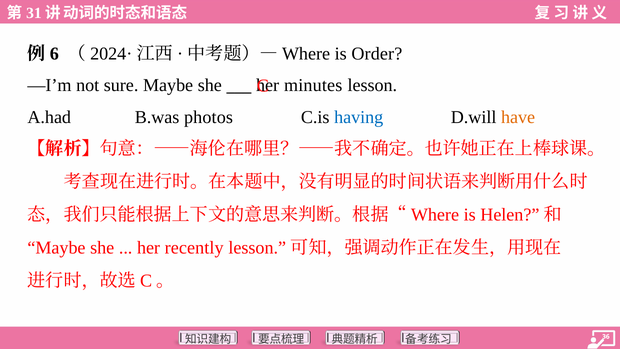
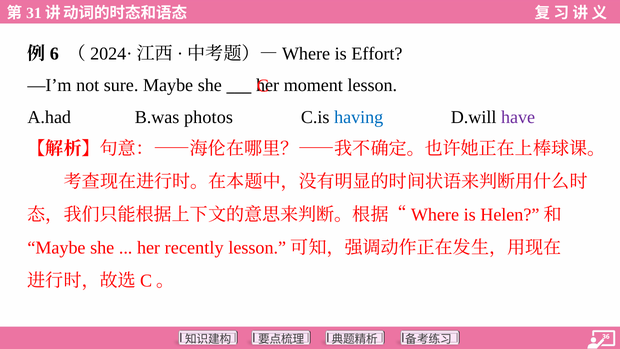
Order: Order -> Effort
minutes: minutes -> moment
have colour: orange -> purple
